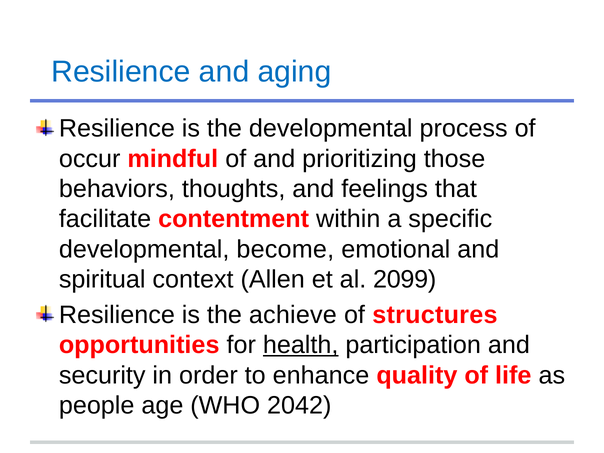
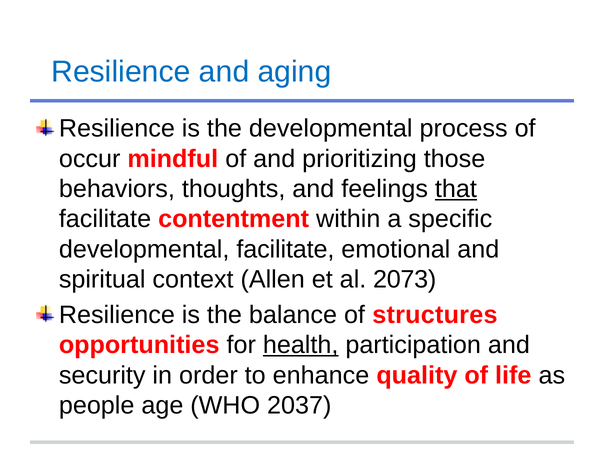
that underline: none -> present
developmental become: become -> facilitate
2099: 2099 -> 2073
achieve: achieve -> balance
2042: 2042 -> 2037
